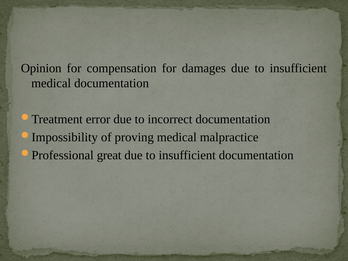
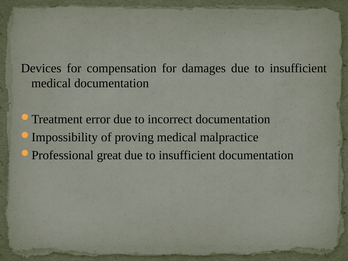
Opinion: Opinion -> Devices
